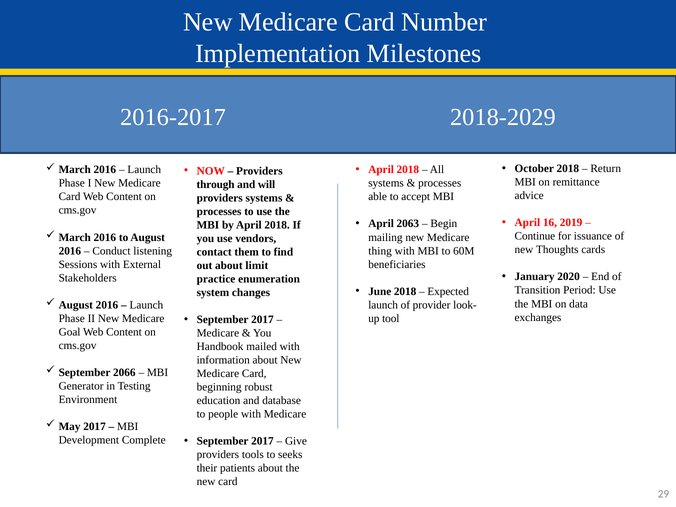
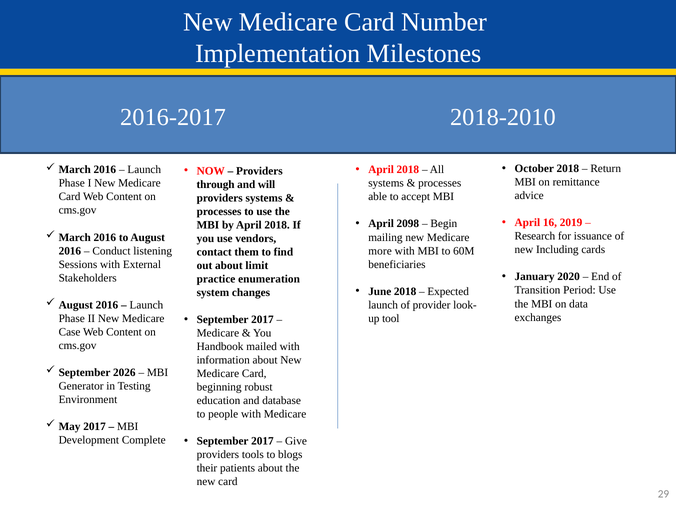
2018-2029: 2018-2029 -> 2018-2010
2063: 2063 -> 2098
Continue: Continue -> Research
Thoughts: Thoughts -> Including
thing: thing -> more
Goal: Goal -> Case
2066: 2066 -> 2026
seeks: seeks -> blogs
